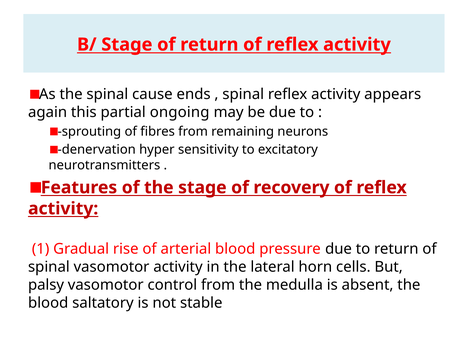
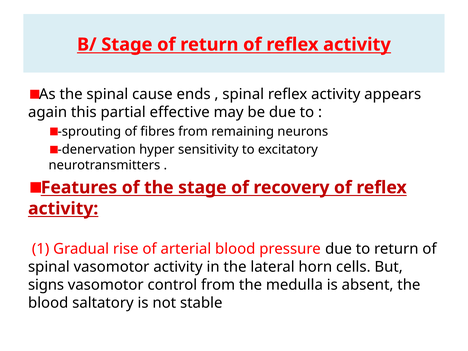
ongoing: ongoing -> effective
palsy: palsy -> signs
